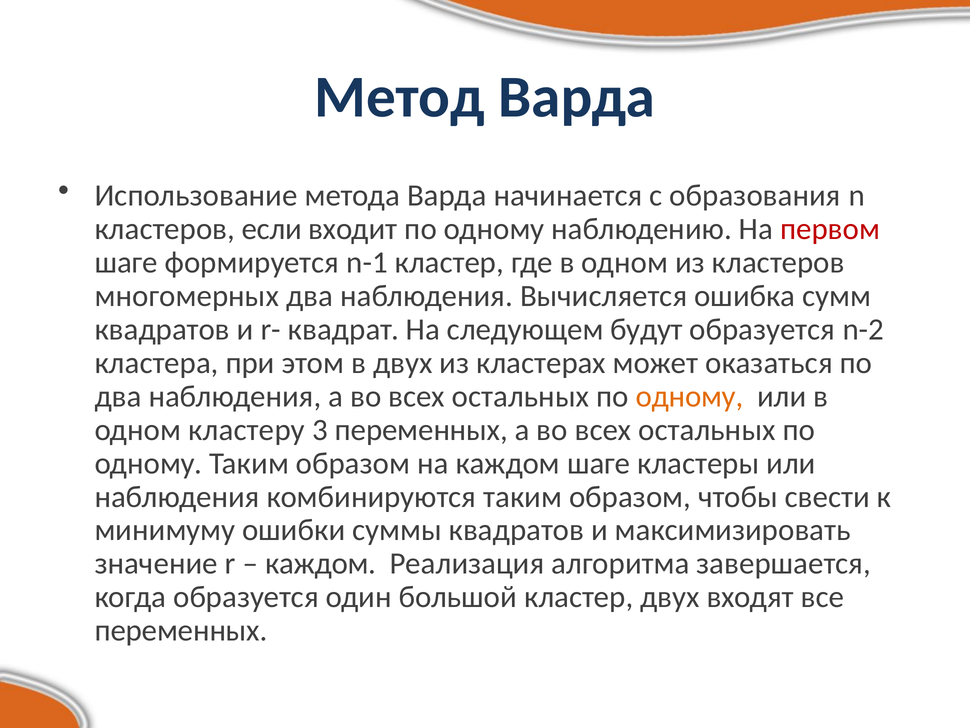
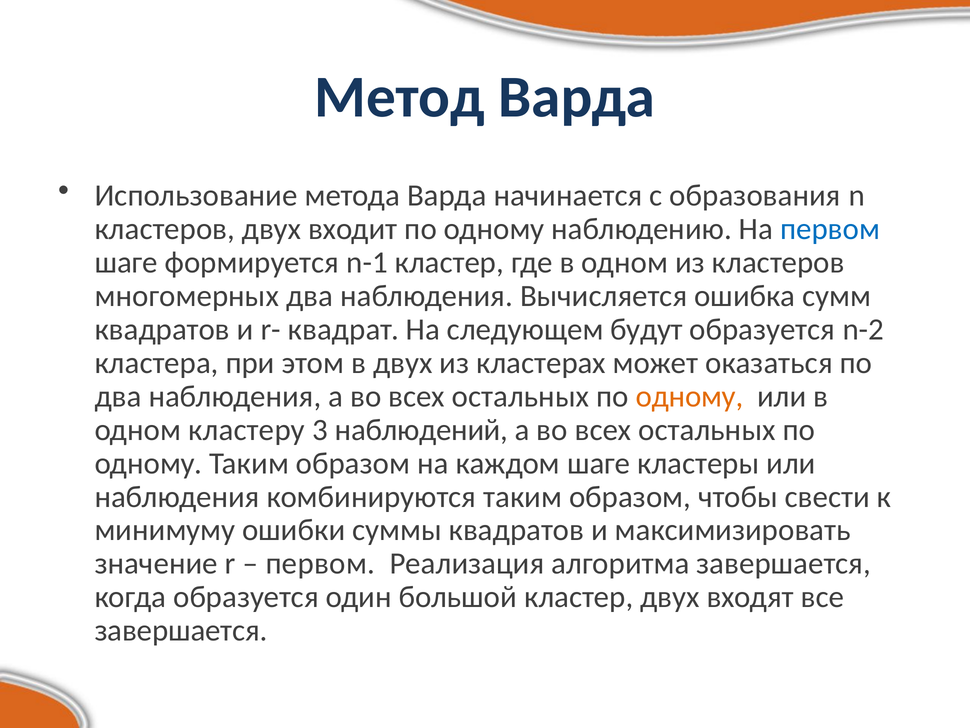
кластеров если: если -> двух
первом at (830, 229) colour: red -> blue
3 переменных: переменных -> наблюдений
каждом at (321, 563): каждом -> первом
переменных at (181, 630): переменных -> завершается
